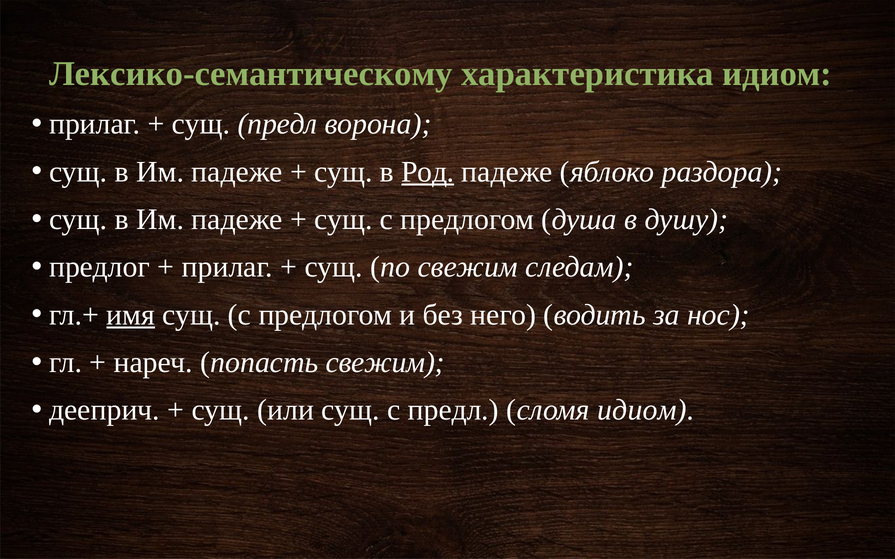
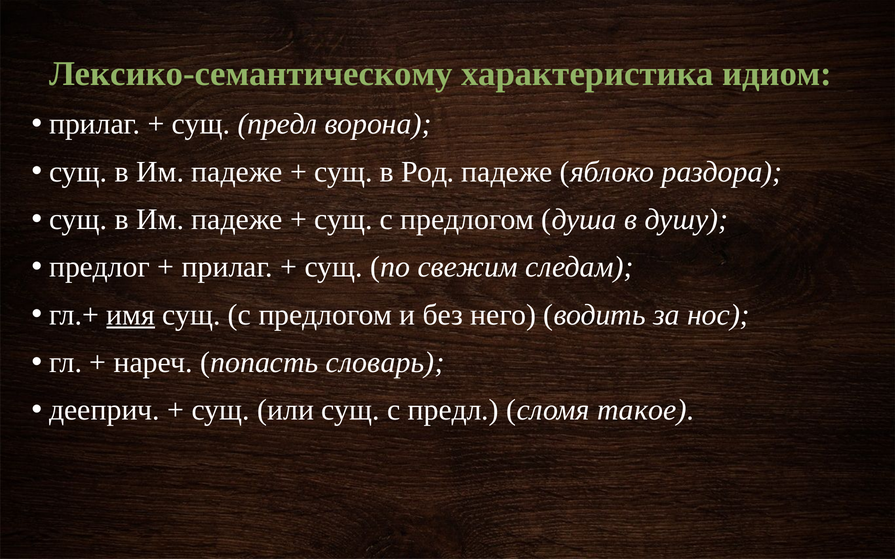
Род underline: present -> none
попасть свежим: свежим -> словарь
сломя идиом: идиом -> такое
